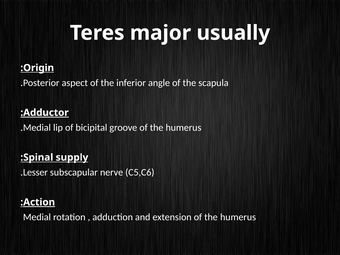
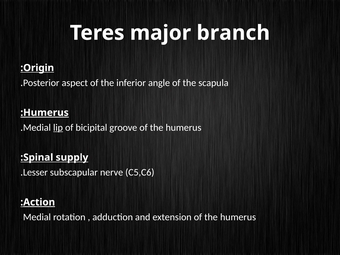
usually: usually -> branch
Adductor at (46, 113): Adductor -> Humerus
lip underline: none -> present
